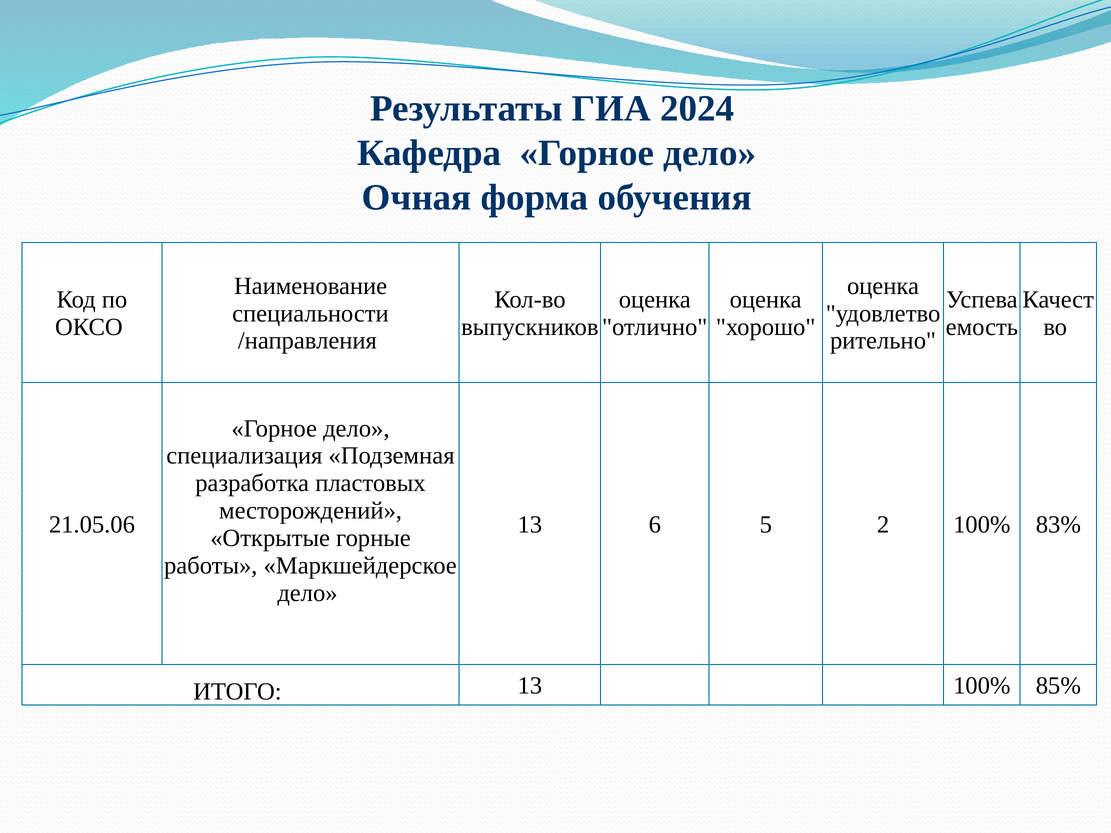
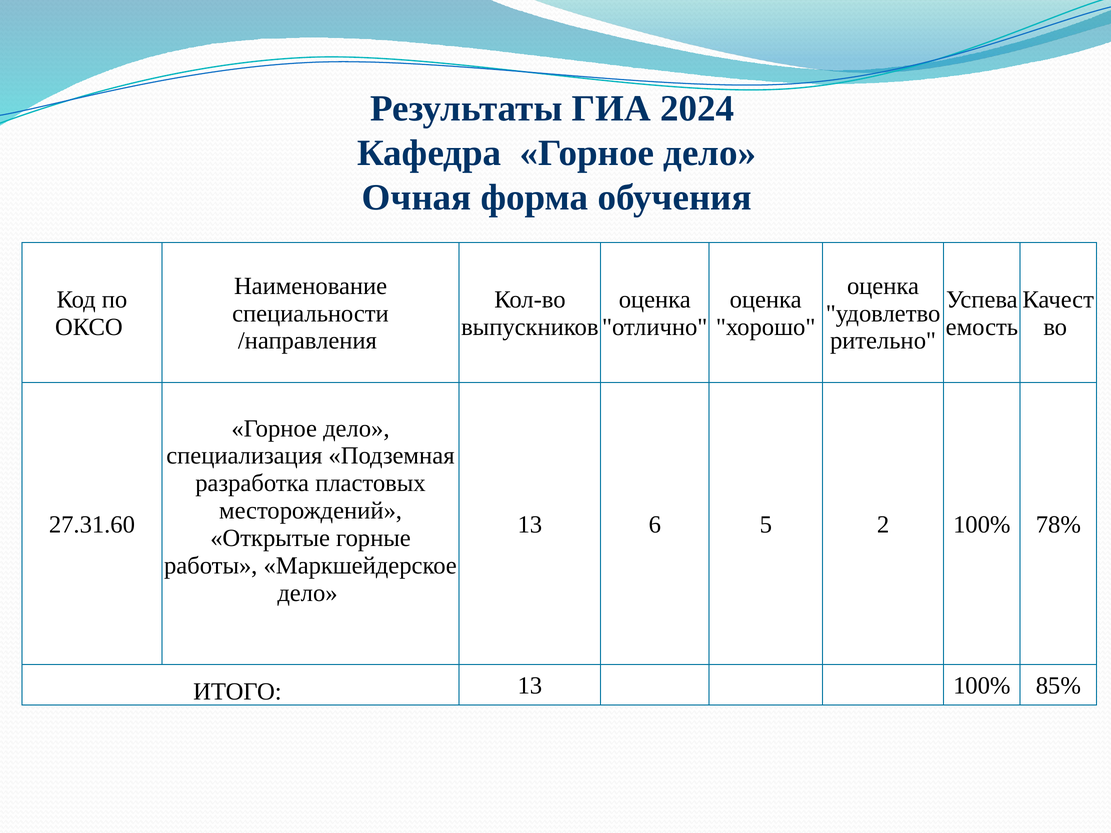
21.05.06: 21.05.06 -> 27.31.60
83%: 83% -> 78%
